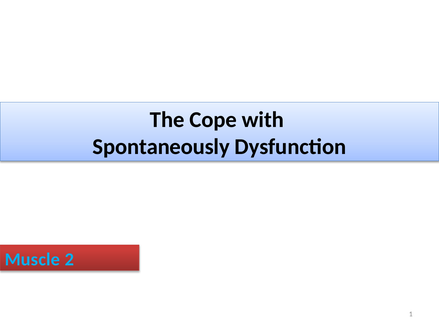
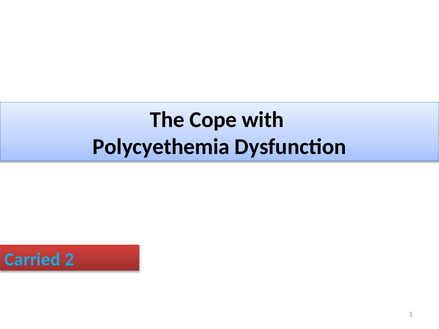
Spontaneously: Spontaneously -> Polycyethemia
Muscle: Muscle -> Carried
